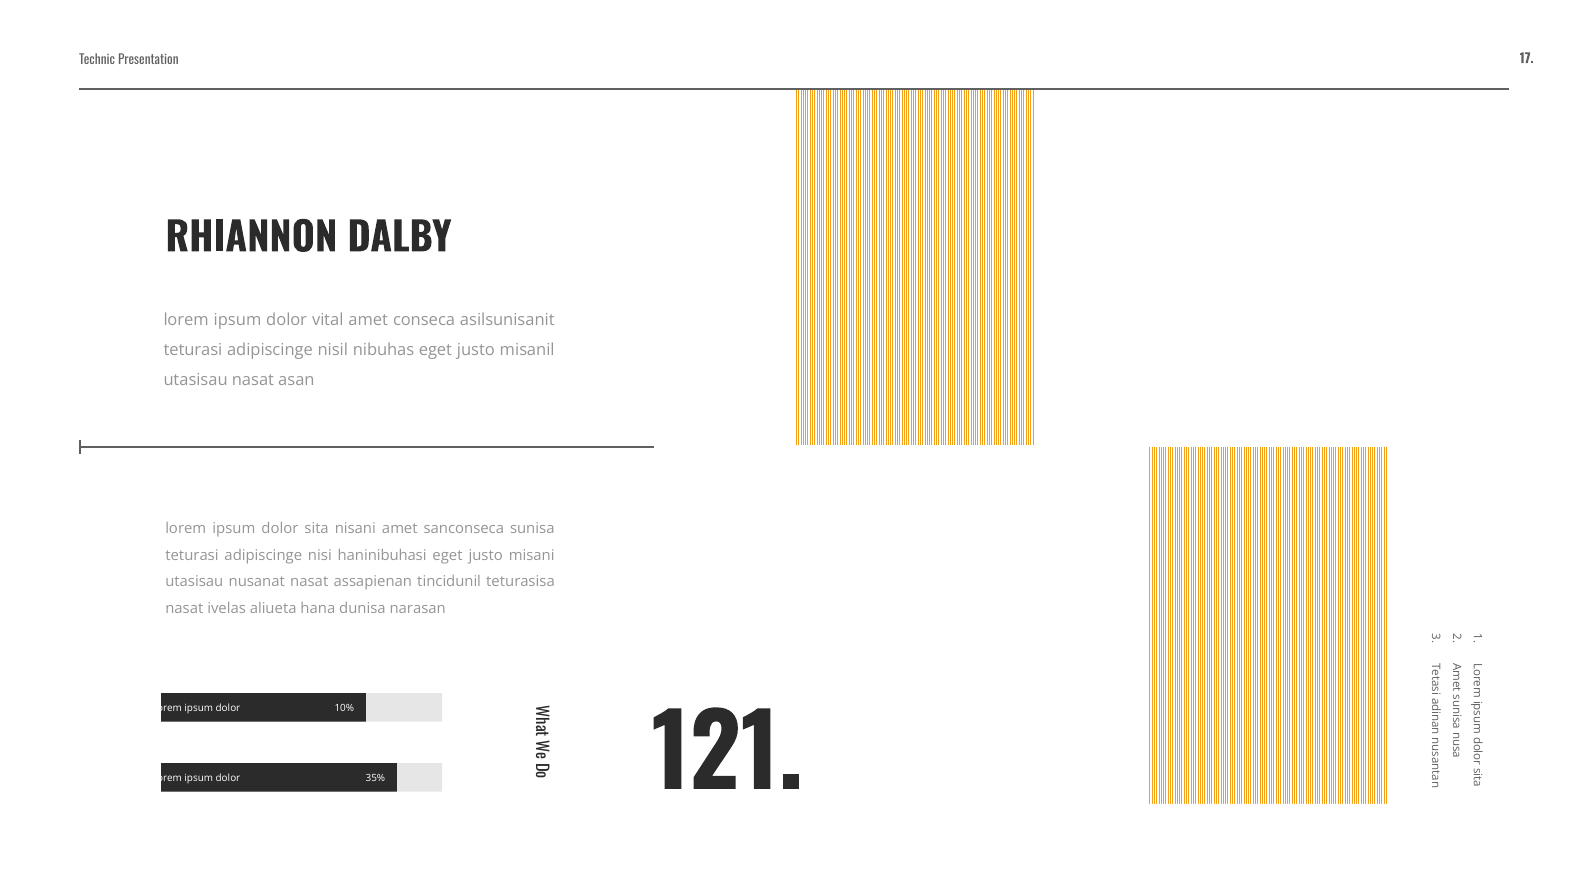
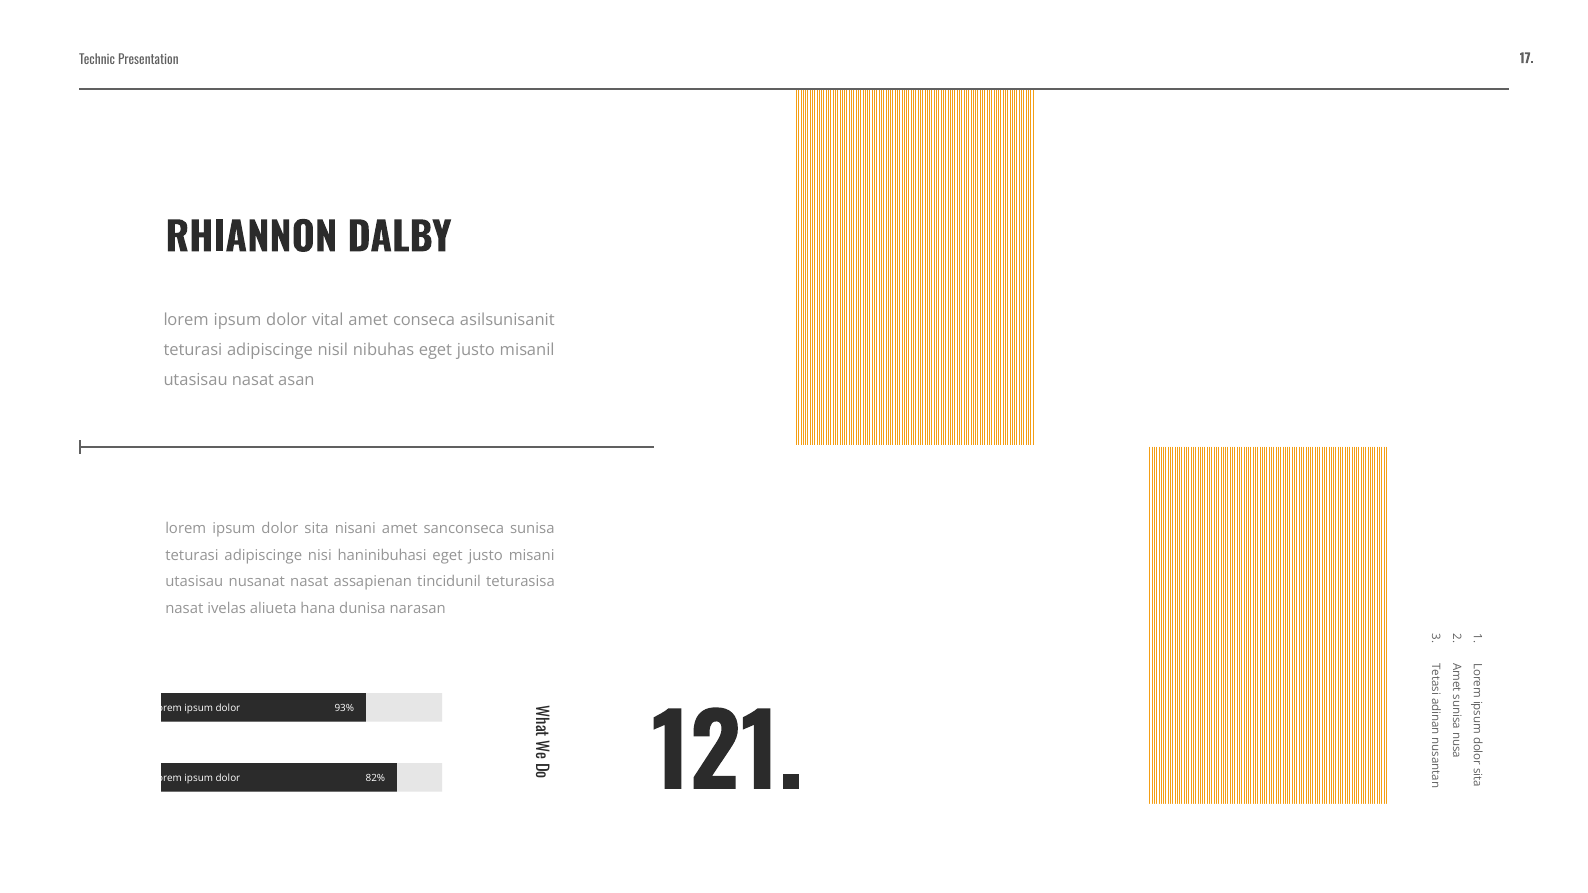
10%: 10% -> 93%
35%: 35% -> 82%
